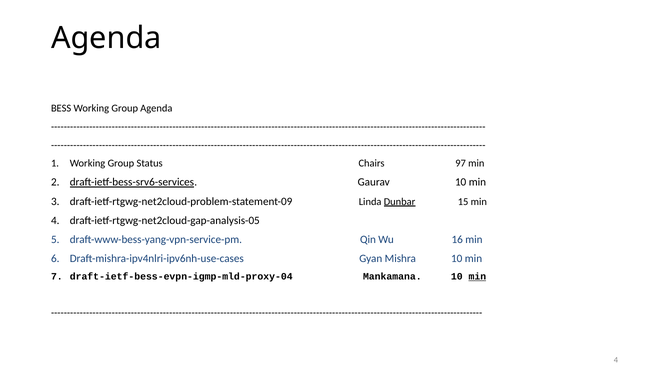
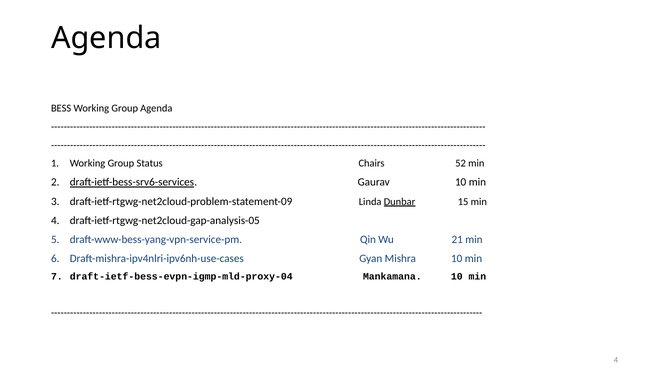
97: 97 -> 52
16: 16 -> 21
min at (477, 276) underline: present -> none
